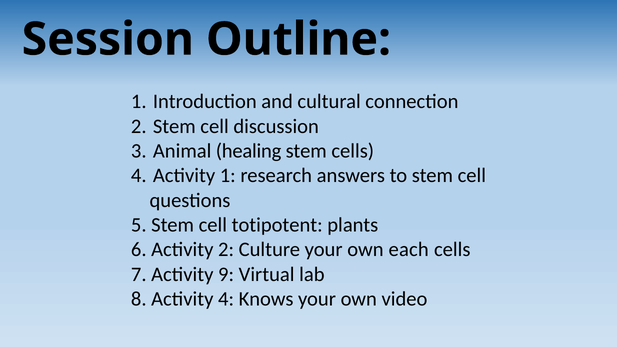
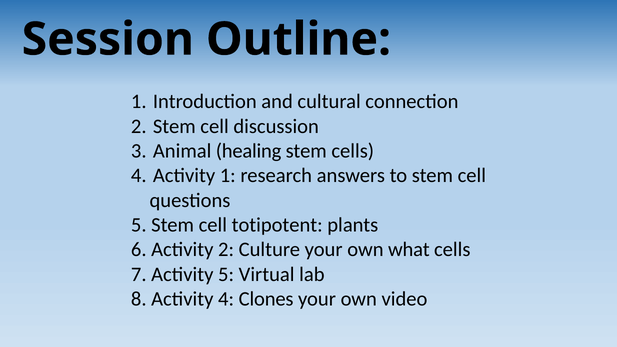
each: each -> what
Activity 9: 9 -> 5
Knows: Knows -> Clones
